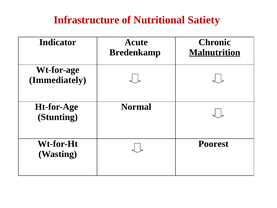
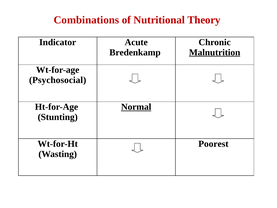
Infrastructure: Infrastructure -> Combinations
Satiety: Satiety -> Theory
Immediately: Immediately -> Psychosocial
Normal underline: none -> present
